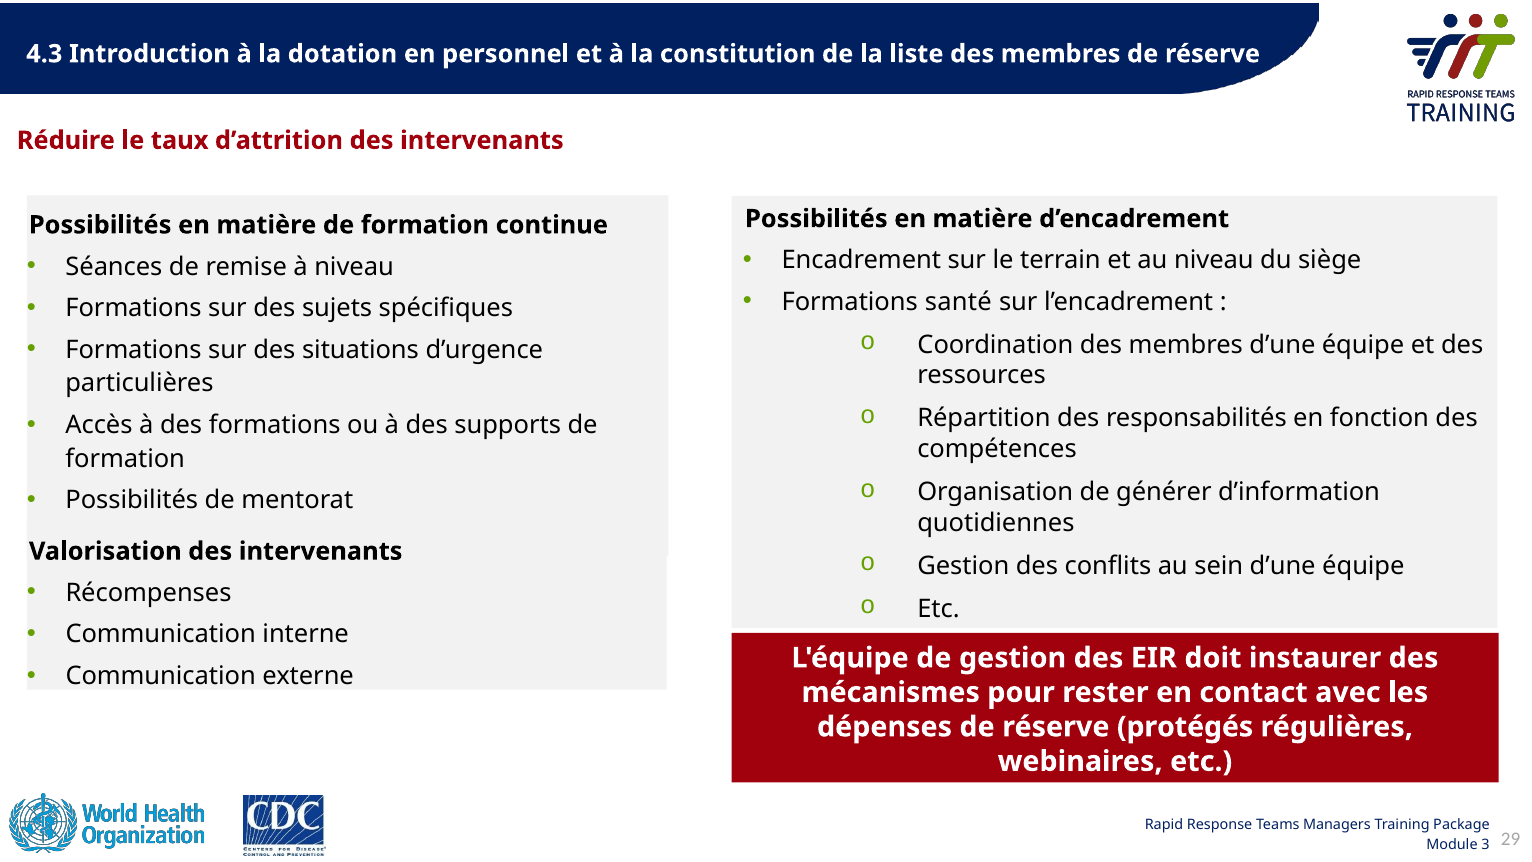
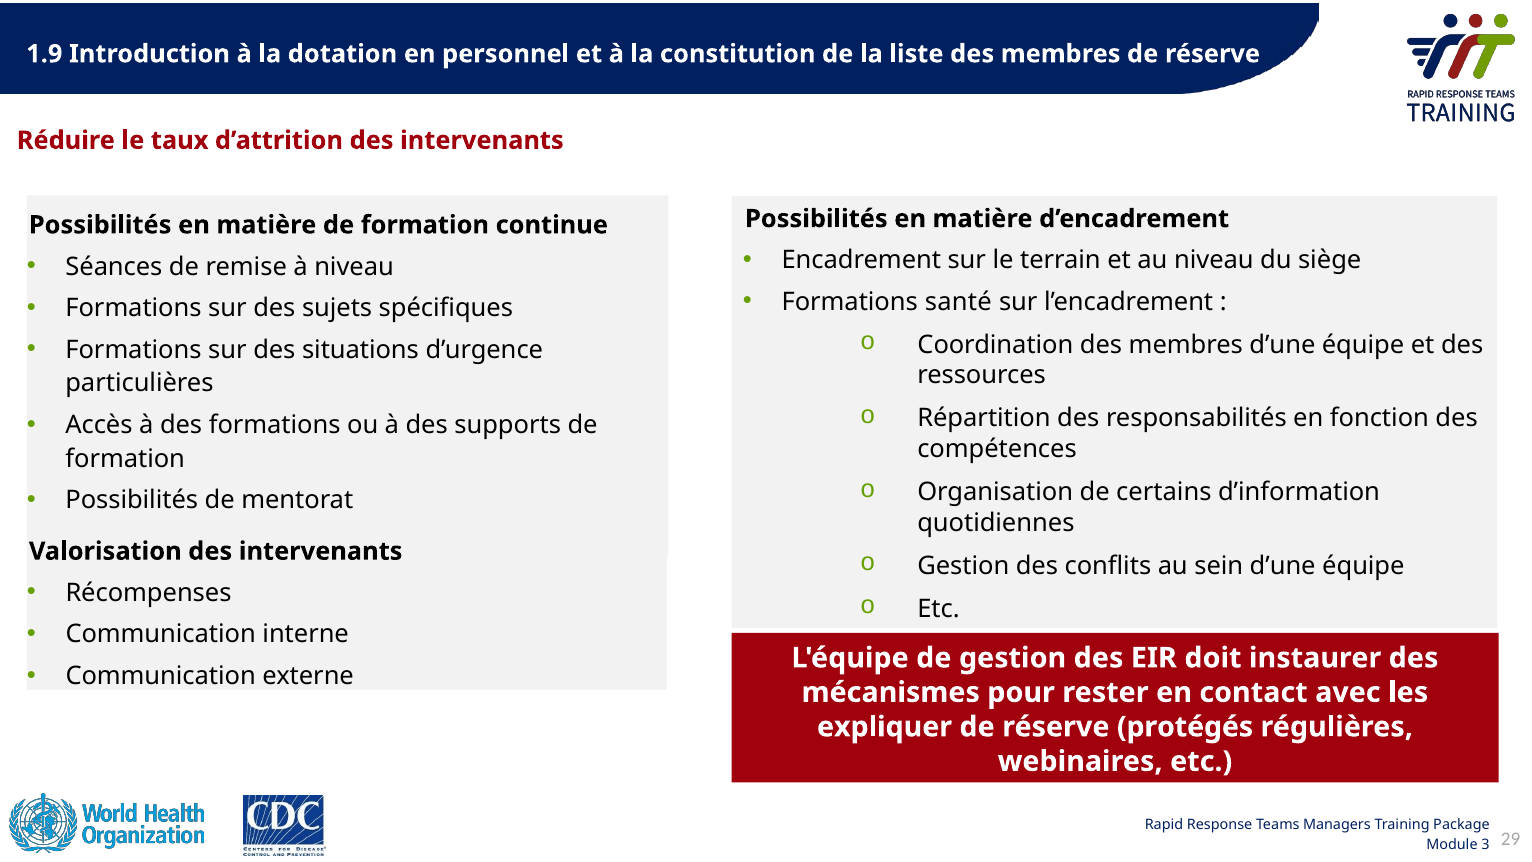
4.3: 4.3 -> 1.9
générer: générer -> certains
dépenses: dépenses -> expliquer
